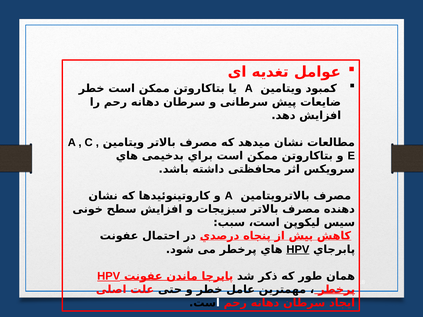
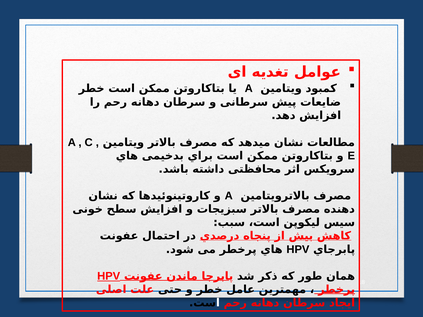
HPV at (298, 250) underline: present -> none
